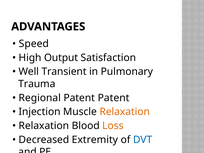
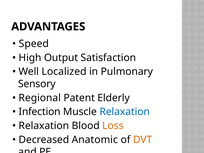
Transient: Transient -> Localized
Trauma: Trauma -> Sensory
Patent Patent: Patent -> Elderly
Injection: Injection -> Infection
Relaxation at (125, 112) colour: orange -> blue
Extremity: Extremity -> Anatomic
DVT colour: blue -> orange
